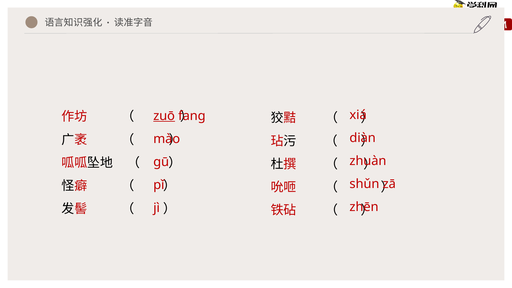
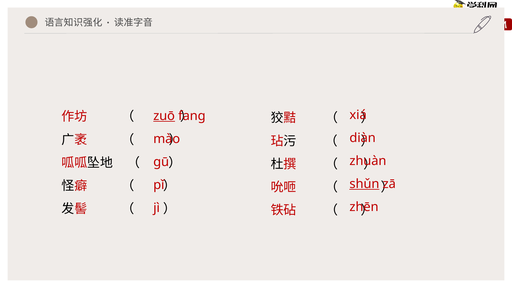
shǔn underline: none -> present
